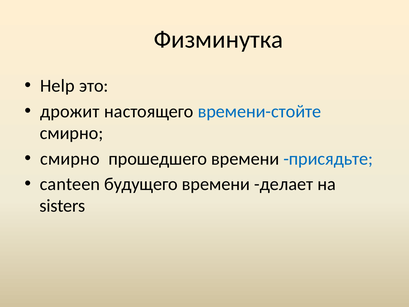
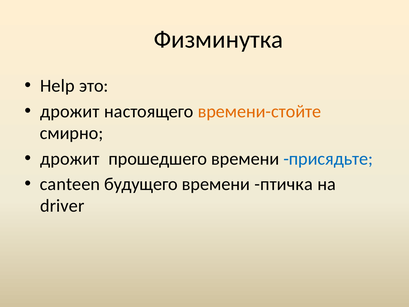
времени-стойте colour: blue -> orange
смирно at (70, 159): смирно -> дрожит
делает: делает -> птичка
sisters: sisters -> driver
